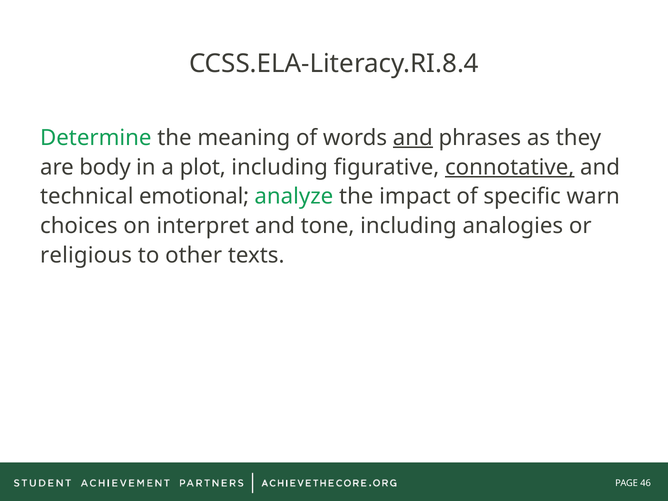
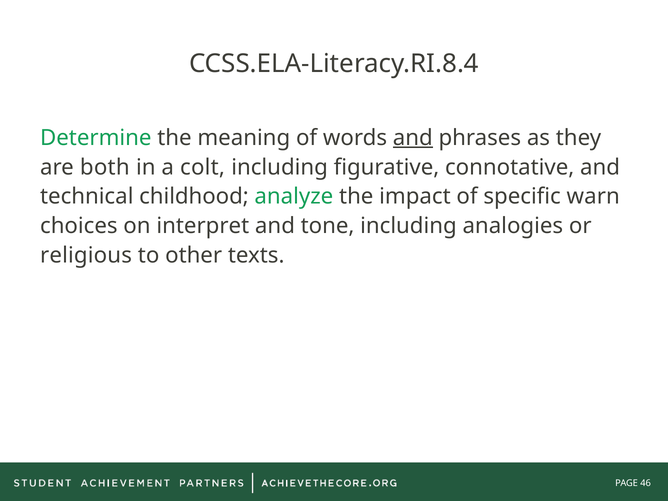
body: body -> both
plot: plot -> colt
connotative underline: present -> none
emotional: emotional -> childhood
